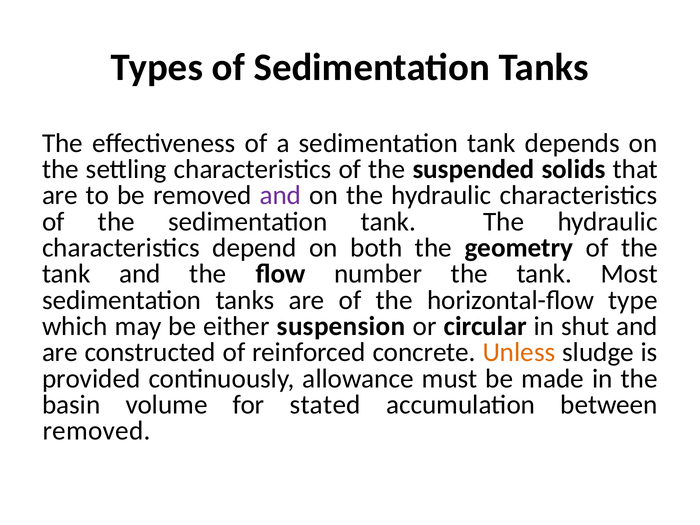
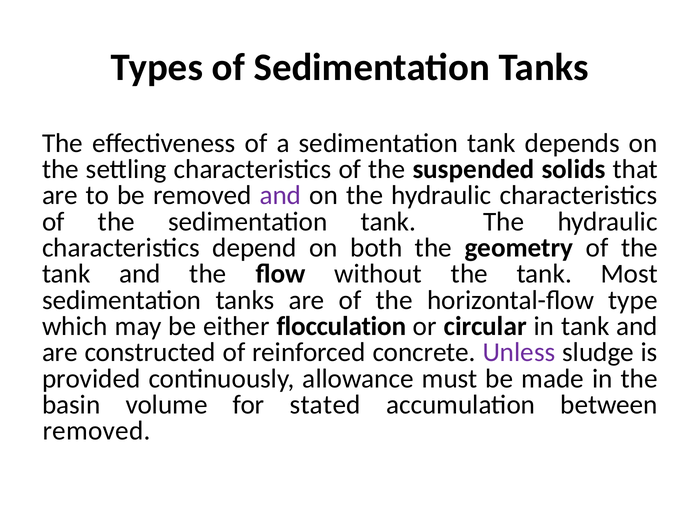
number: number -> without
suspension: suspension -> flocculation
in shut: shut -> tank
Unless colour: orange -> purple
